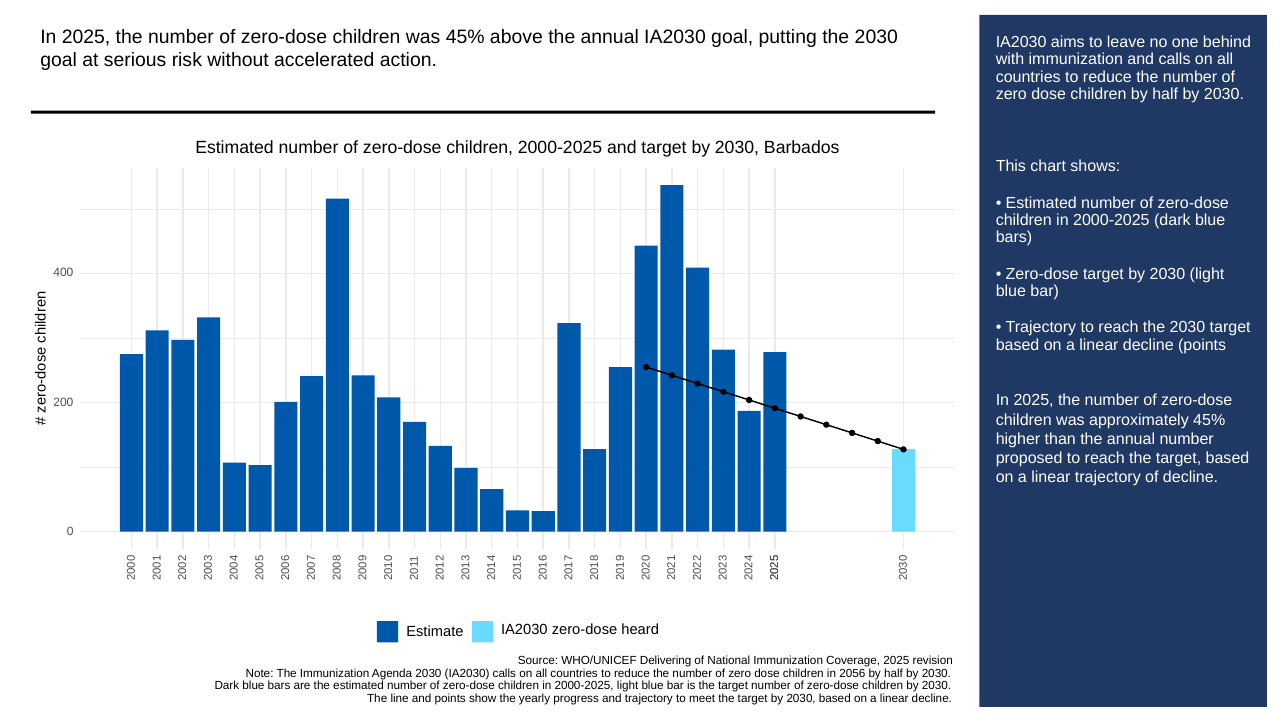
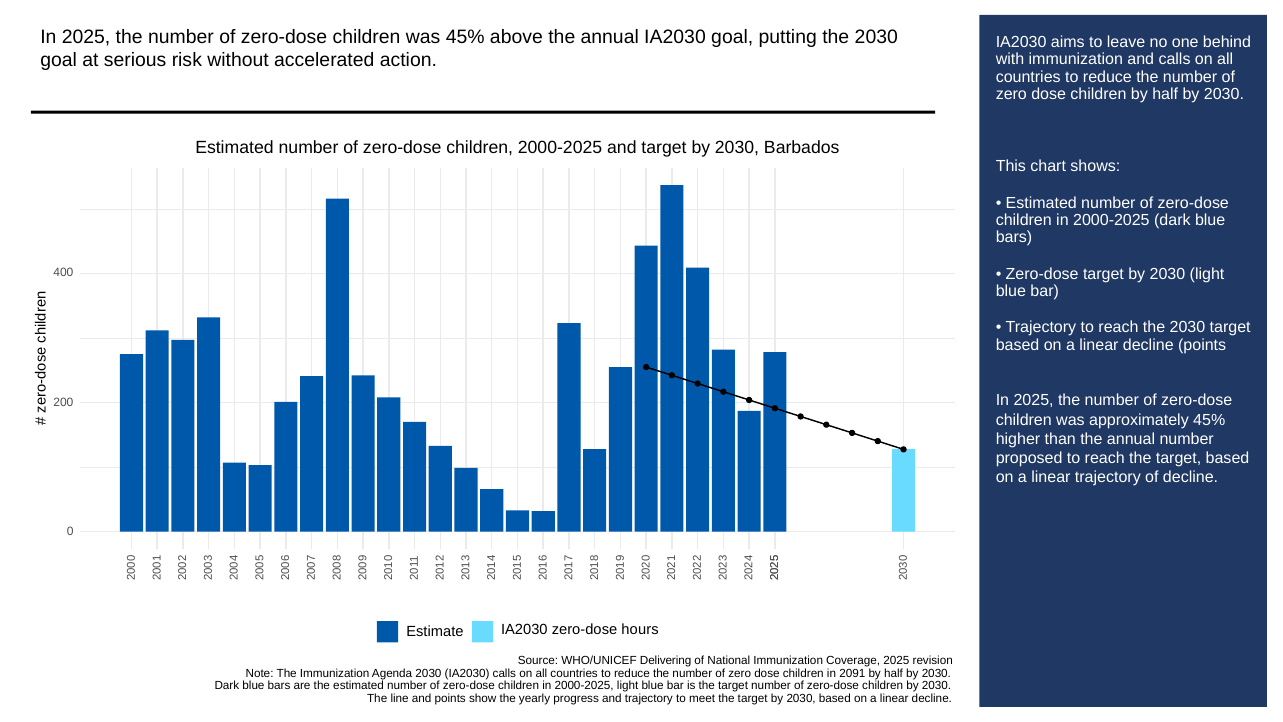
heard: heard -> hours
2056: 2056 -> 2091
